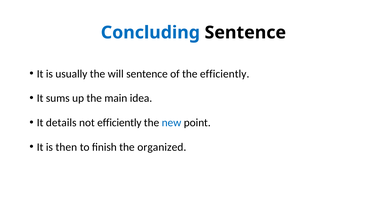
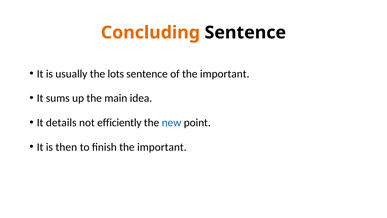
Concluding colour: blue -> orange
will: will -> lots
of the efficiently: efficiently -> important
finish the organized: organized -> important
